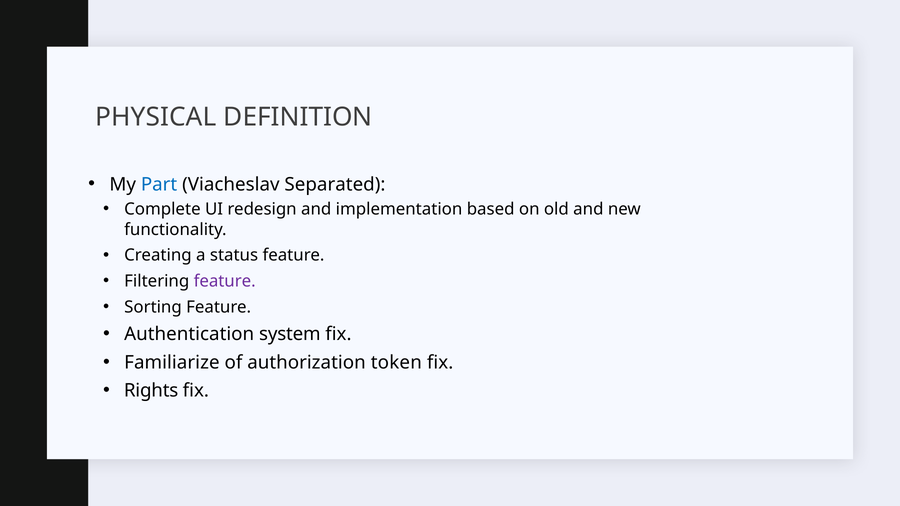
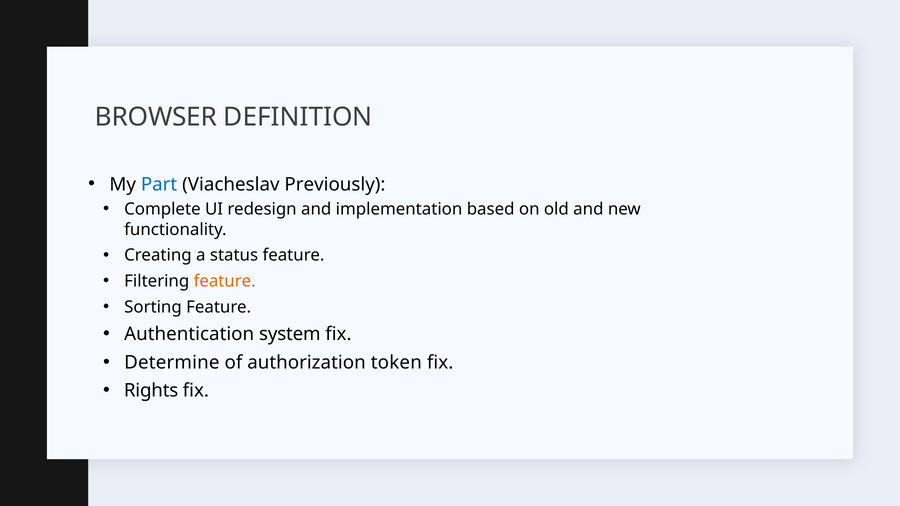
PHYSICAL: PHYSICAL -> BROWSER
Separated: Separated -> Previously
feature at (225, 281) colour: purple -> orange
Familiarize: Familiarize -> Determine
